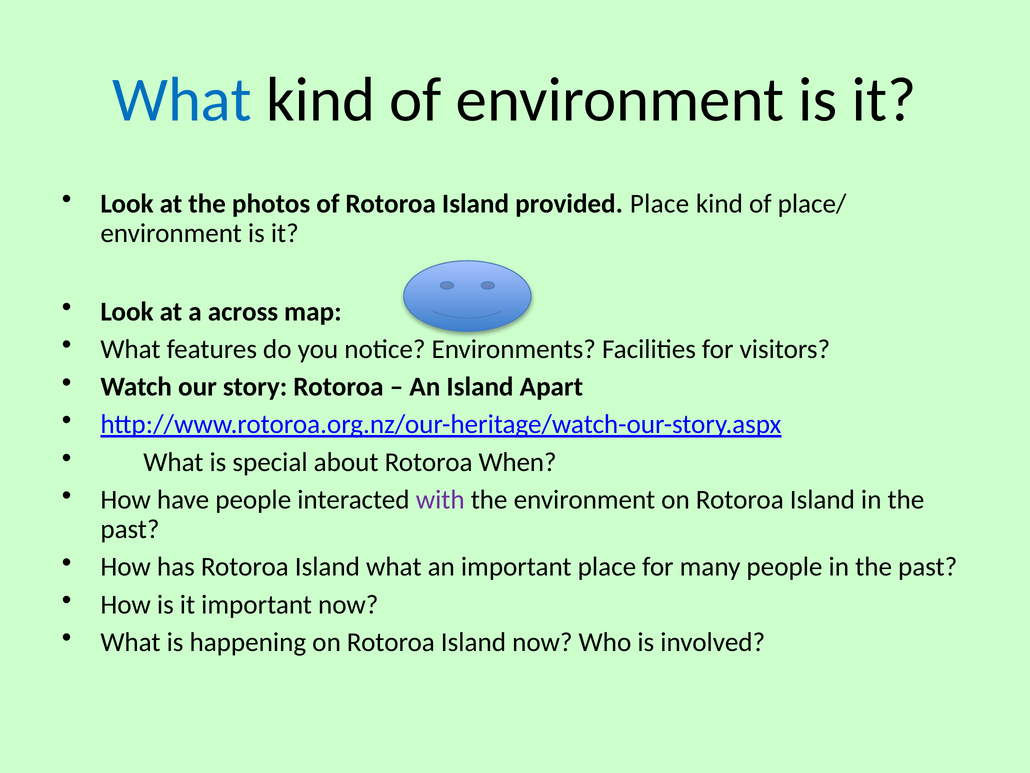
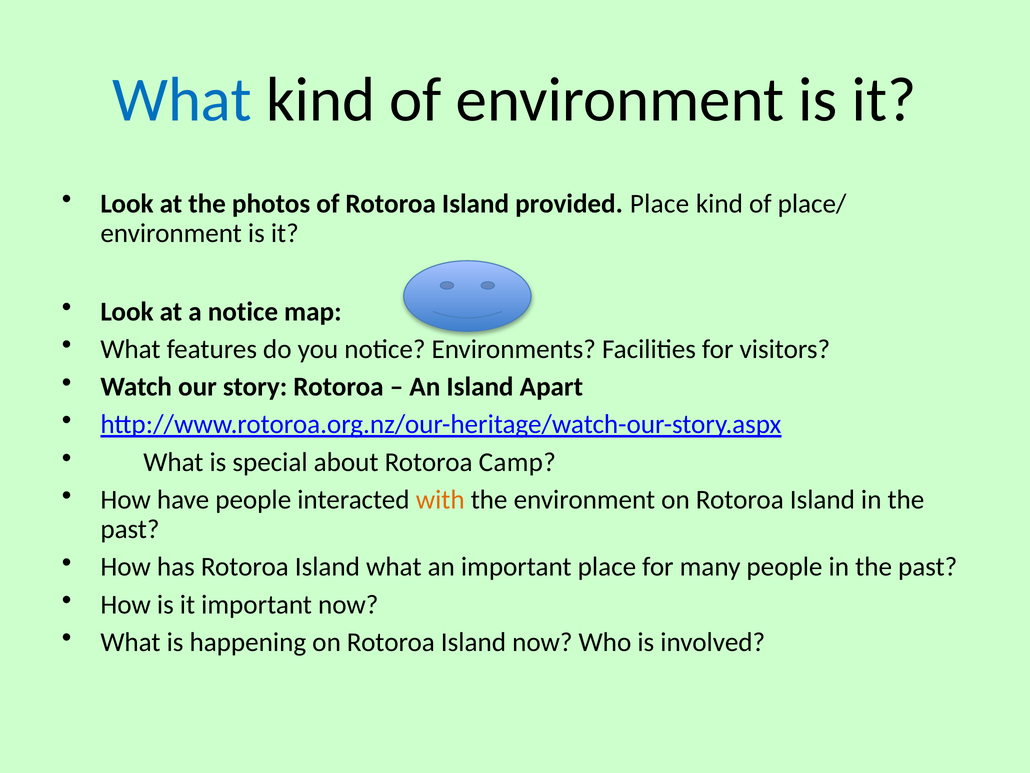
a across: across -> notice
When: When -> Camp
with colour: purple -> orange
